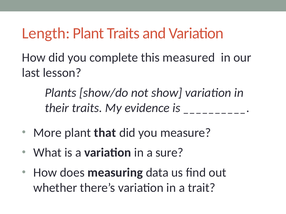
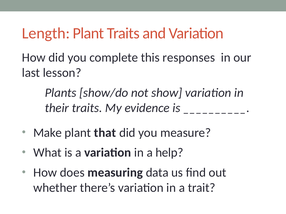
measured: measured -> responses
More: More -> Make
sure: sure -> help
